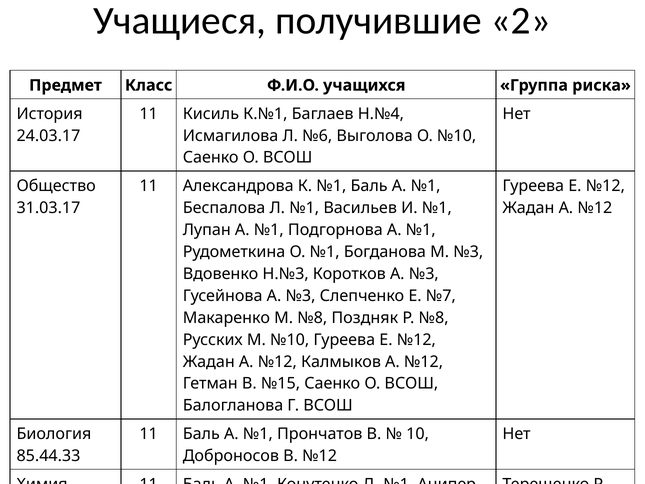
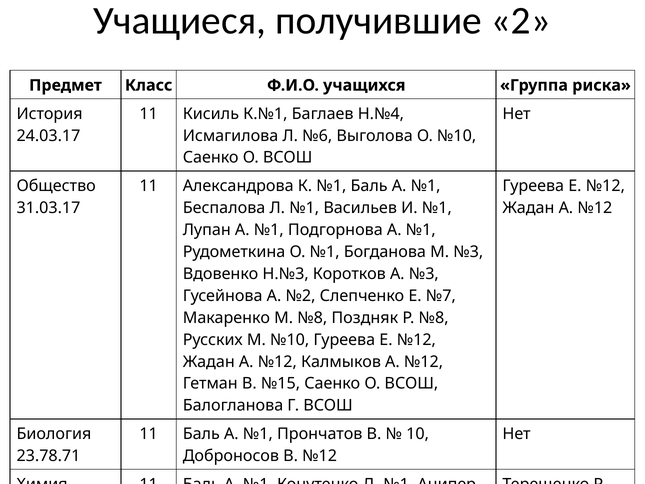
Гусейнова А №3: №3 -> №2
85.44.33: 85.44.33 -> 23.78.71
